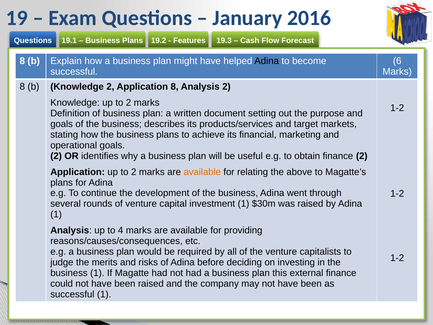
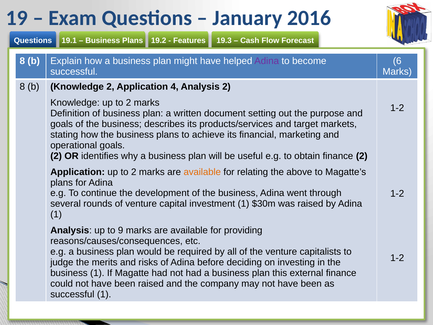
Adina at (267, 61) colour: black -> purple
Application 8: 8 -> 4
4: 4 -> 9
